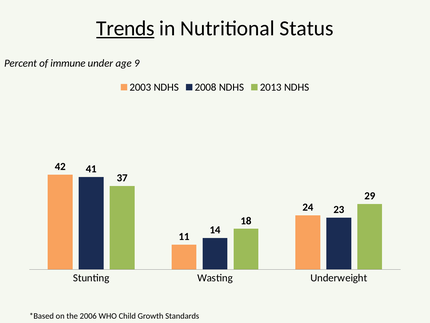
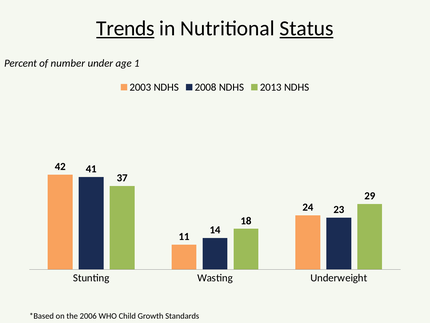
Status underline: none -> present
immune: immune -> number
9: 9 -> 1
